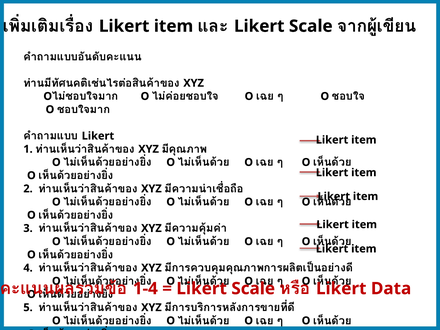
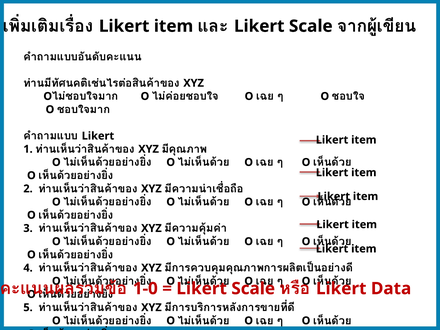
1-4: 1-4 -> 1-0
